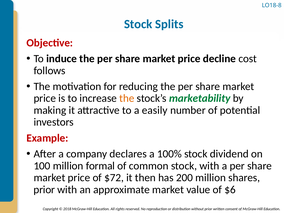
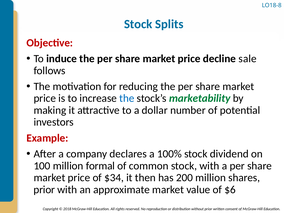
cost: cost -> sale
the at (127, 98) colour: orange -> blue
easily: easily -> dollar
$72: $72 -> $34
